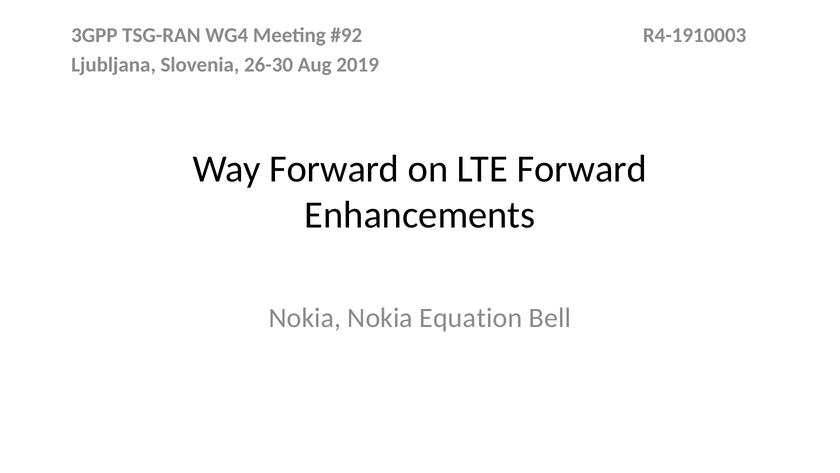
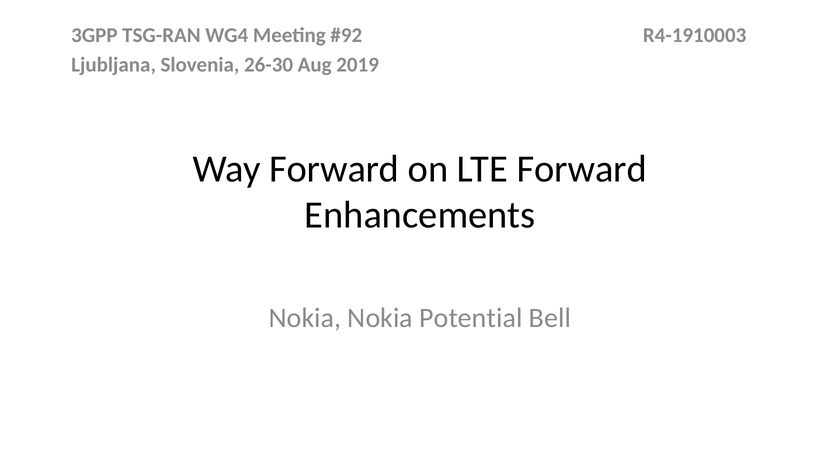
Equation: Equation -> Potential
